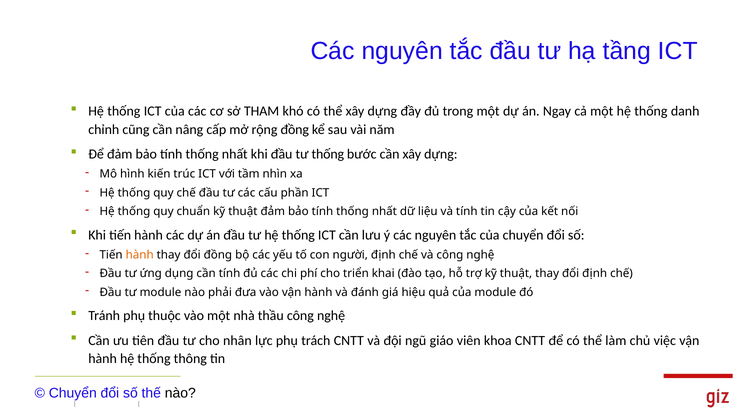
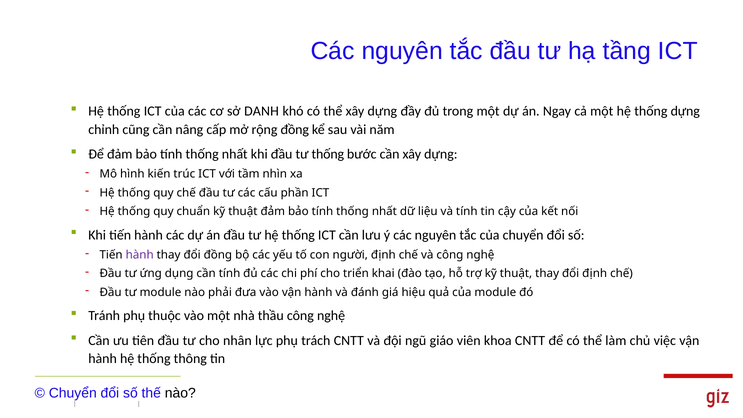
THAM: THAM -> DANH
thống danh: danh -> dựng
hành at (140, 255) colour: orange -> purple
